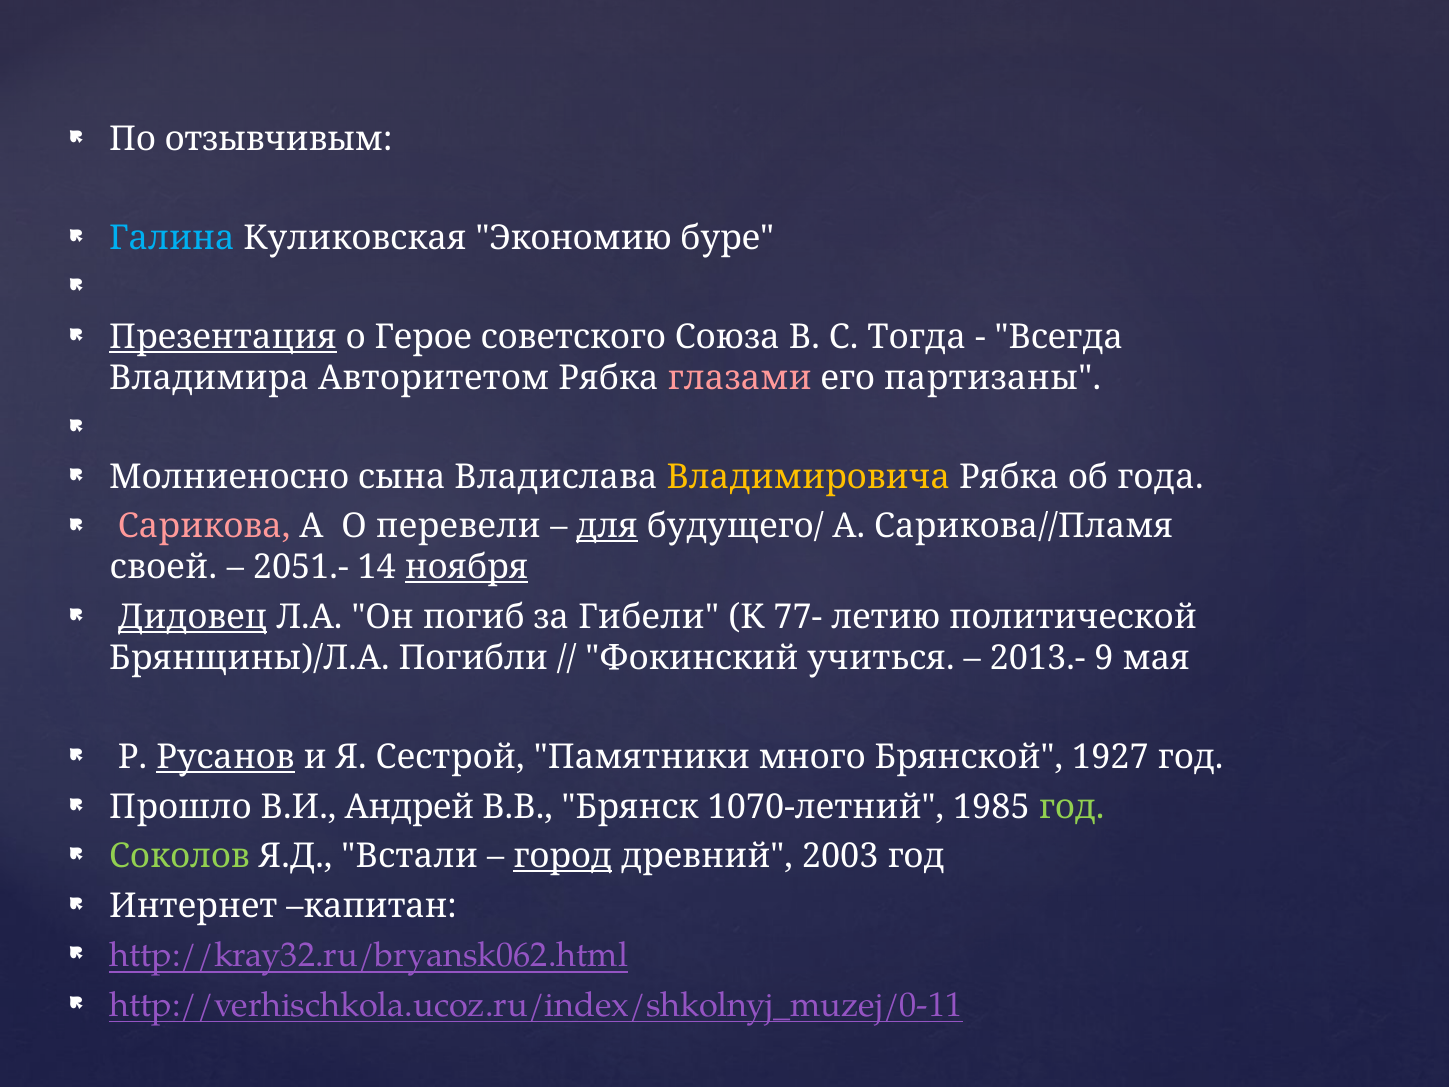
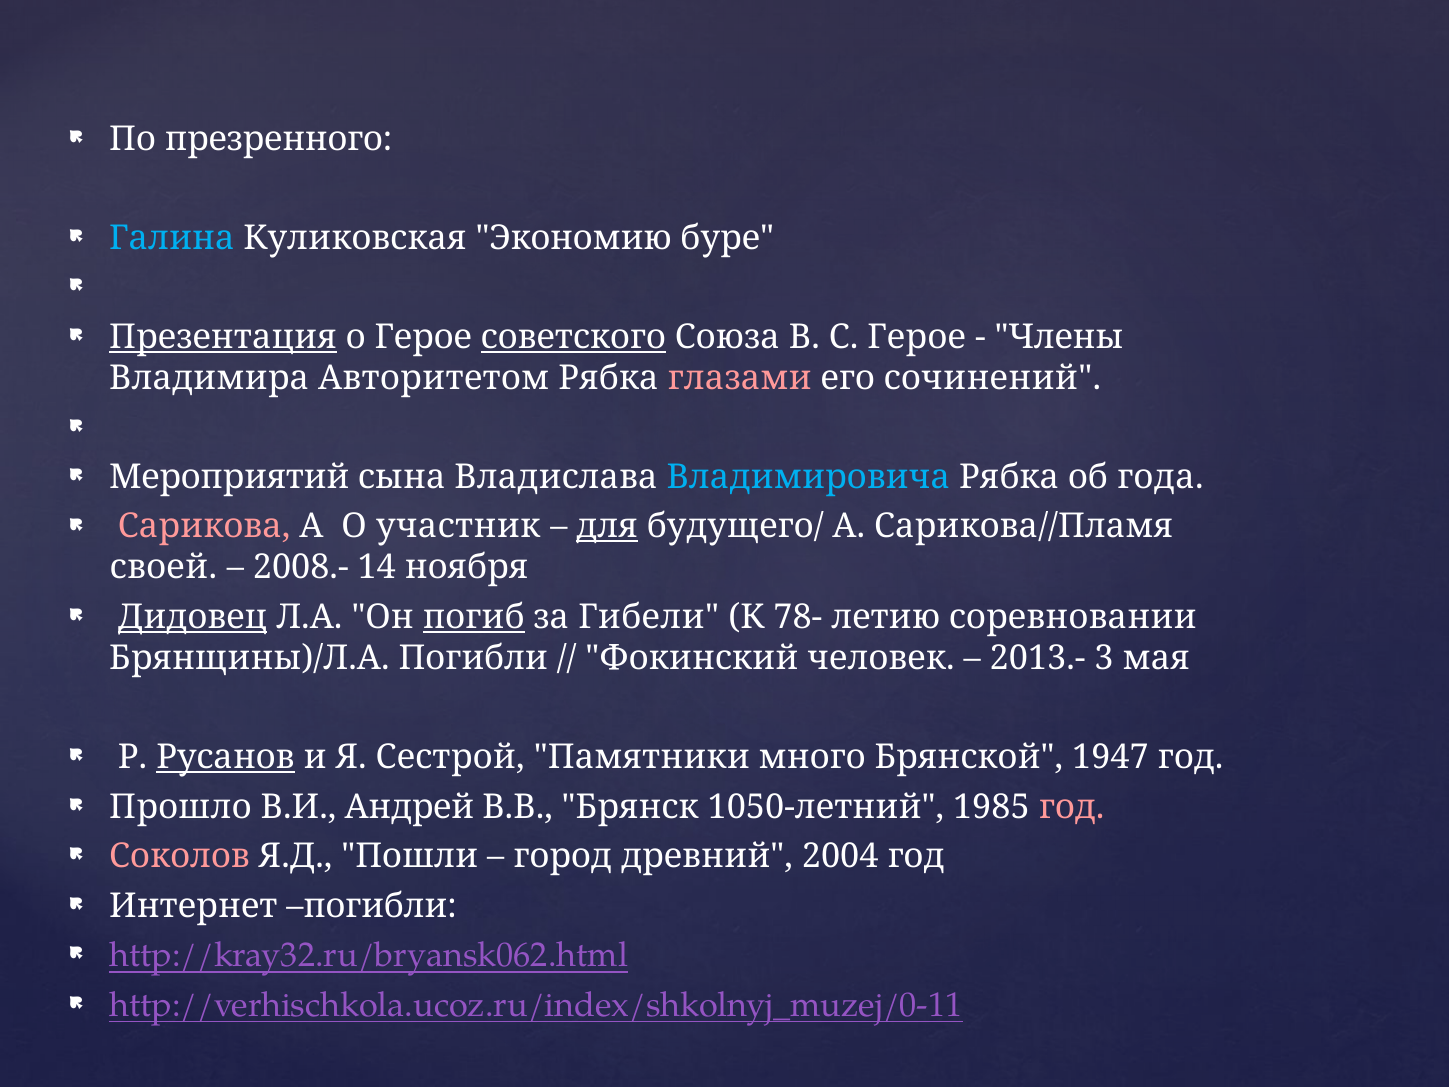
отзывчивым: отзывчивым -> презренного
советского underline: none -> present
С Тогда: Тогда -> Герое
Всегда: Всегда -> Члены
партизаны: партизаны -> сочинений
Молниеносно: Молниеносно -> Мероприятий
Владимировича colour: yellow -> light blue
перевели: перевели -> участник
2051.-: 2051.- -> 2008.-
ноября underline: present -> none
погиб underline: none -> present
77-: 77- -> 78-
политической: политической -> соревновании
учиться: учиться -> человек
9: 9 -> 3
1927: 1927 -> 1947
1070-летний: 1070-летний -> 1050-летний
год at (1072, 807) colour: light green -> pink
Соколов colour: light green -> pink
Встали: Встали -> Пошли
город underline: present -> none
2003: 2003 -> 2004
Интернет капитан: капитан -> погибли
